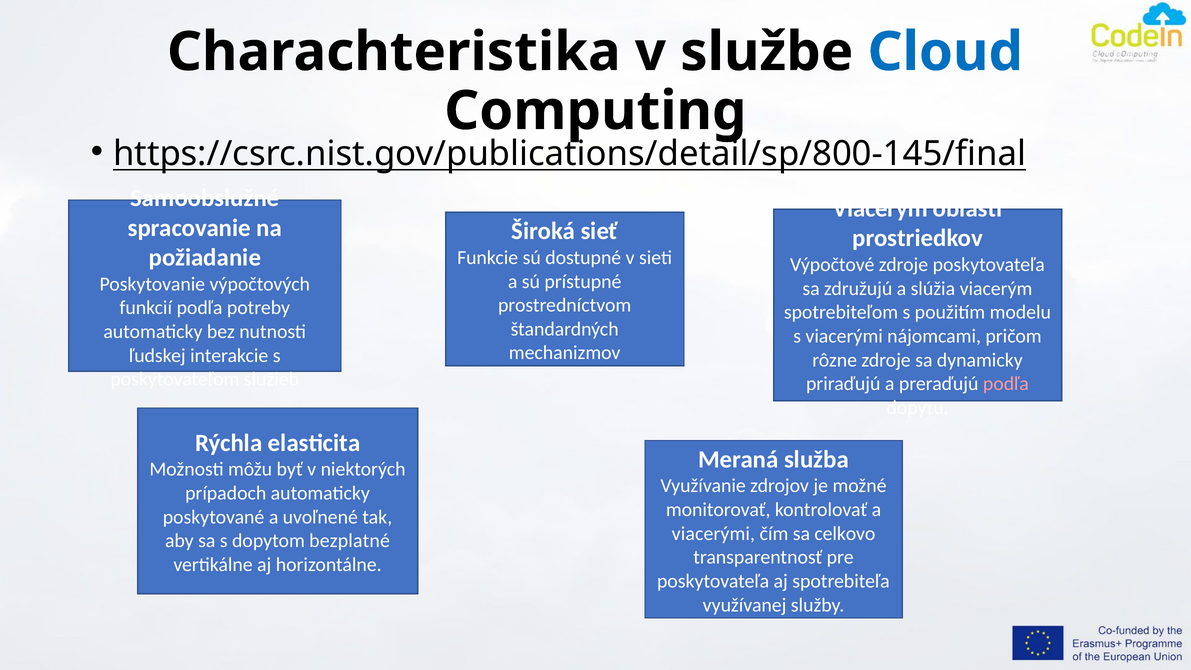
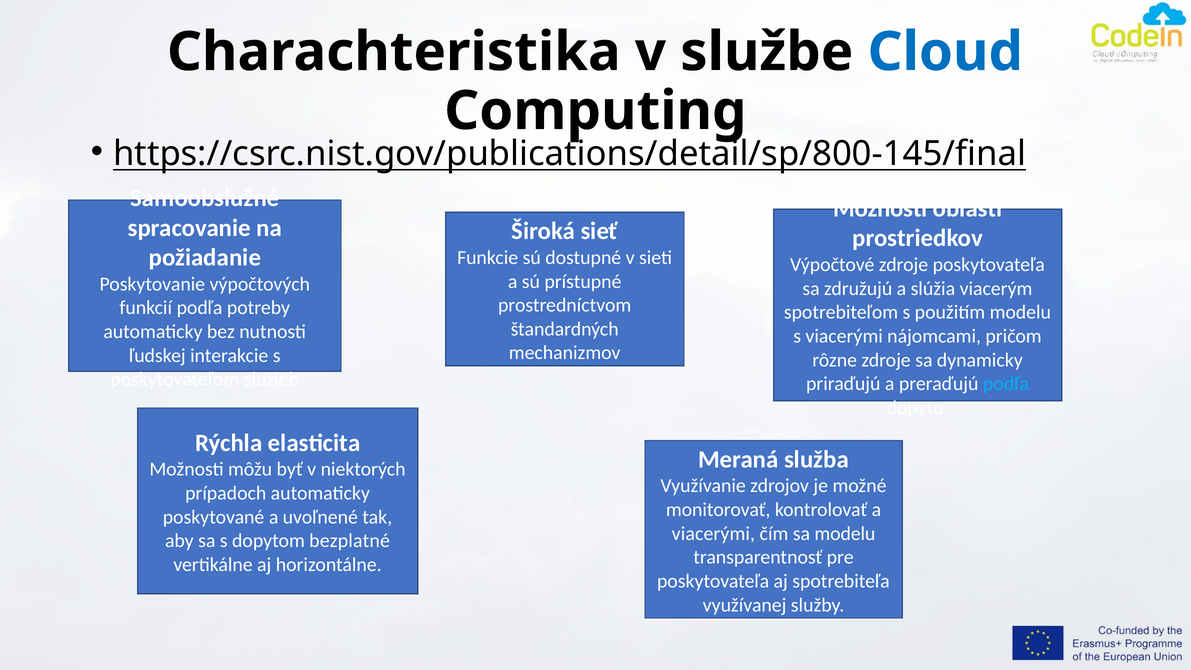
Viacerým at (880, 208): Viacerým -> Možnosti
podľa at (1006, 384) colour: pink -> light blue
sa celkovo: celkovo -> modelu
